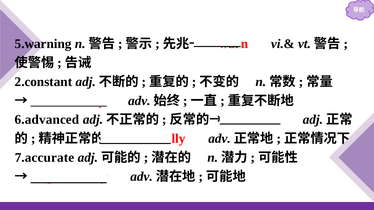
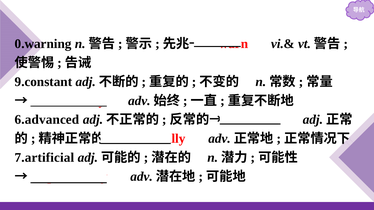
5.warning: 5.warning -> 0.warning
2.constant: 2.constant -> 9.constant
7.accurate: 7.accurate -> 7.artificial
